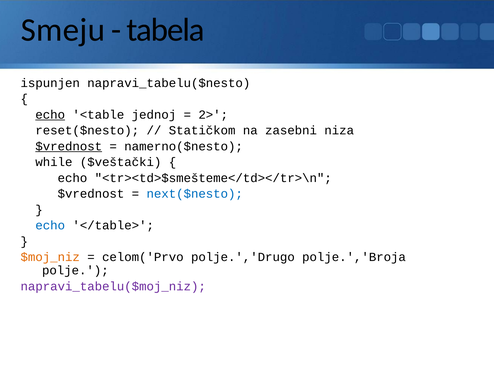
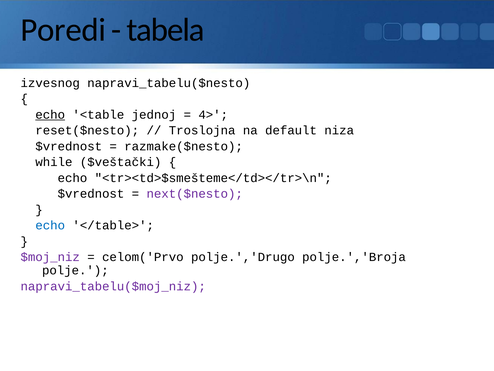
Smeju: Smeju -> Poredi
ispunjen: ispunjen -> izvesnog
2>: 2> -> 4>
Statičkom: Statičkom -> Troslojna
zasebni: zasebni -> default
$vrednost at (69, 146) underline: present -> none
namerno($nesto: namerno($nesto -> razmake($nesto
next($nesto colour: blue -> purple
$moj_niz colour: orange -> purple
